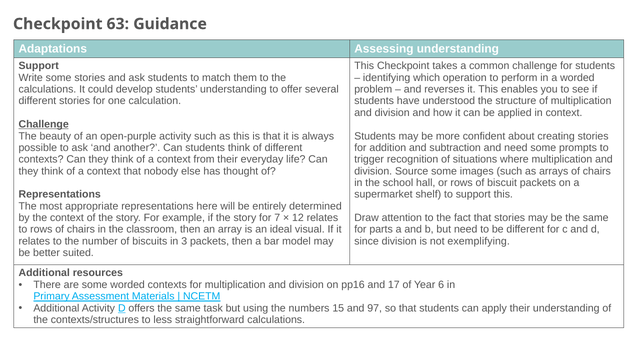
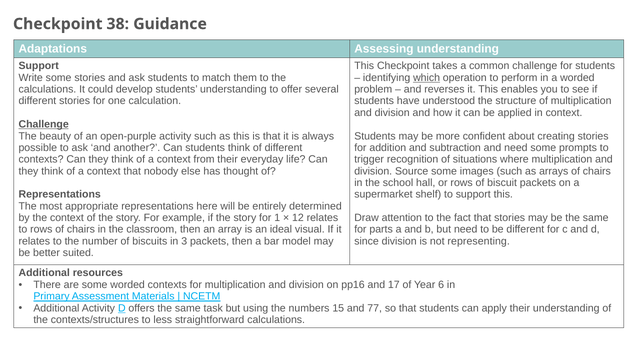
63: 63 -> 38
which underline: none -> present
7: 7 -> 1
exemplifying: exemplifying -> representing
97: 97 -> 77
